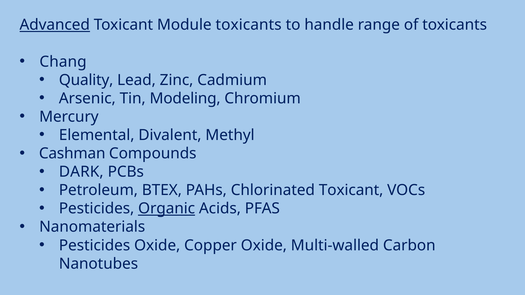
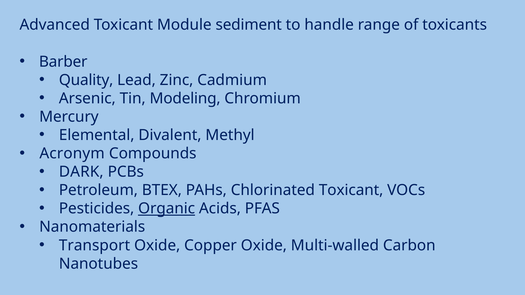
Advanced underline: present -> none
Module toxicants: toxicants -> sediment
Chang: Chang -> Barber
Cashman: Cashman -> Acronym
Pesticides at (95, 246): Pesticides -> Transport
